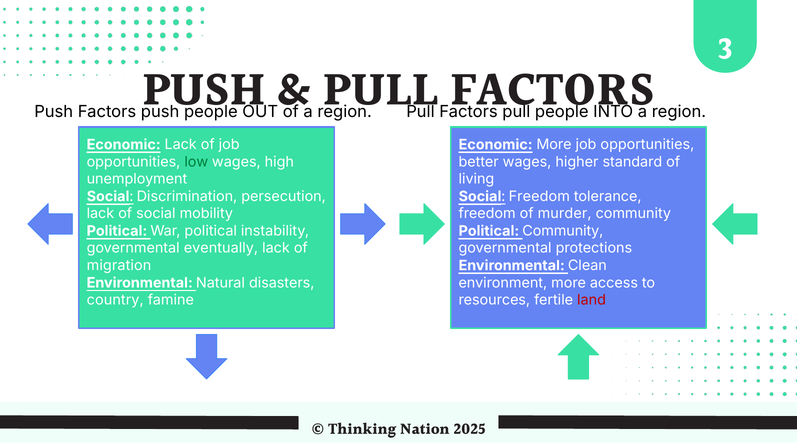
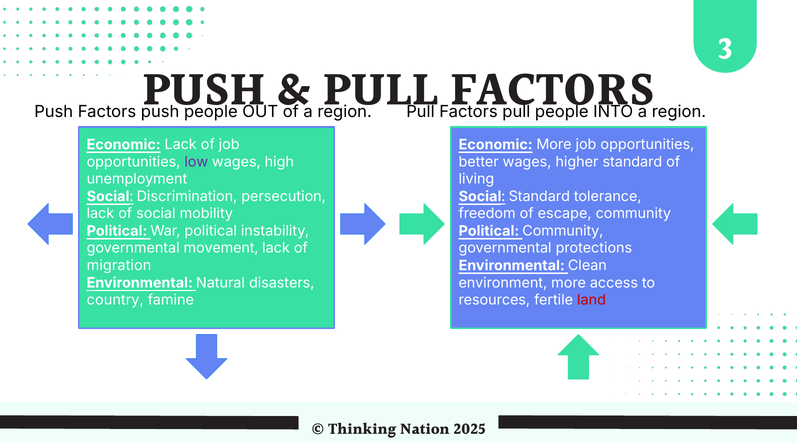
low colour: green -> purple
Social Freedom: Freedom -> Standard
murder: murder -> escape
eventually: eventually -> movement
